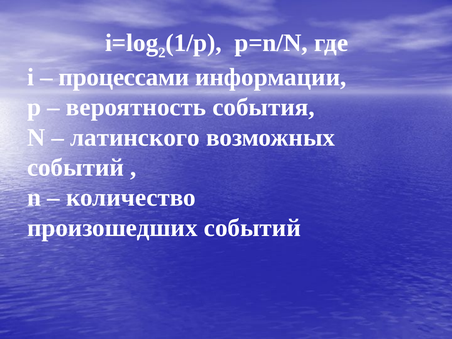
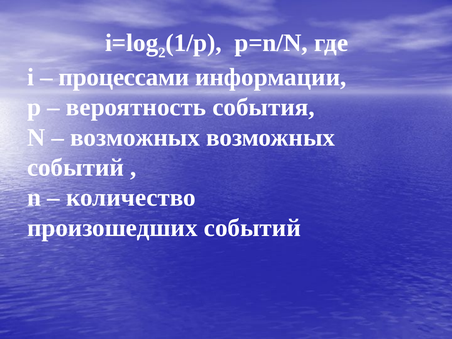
латинского at (135, 137): латинского -> возможных
